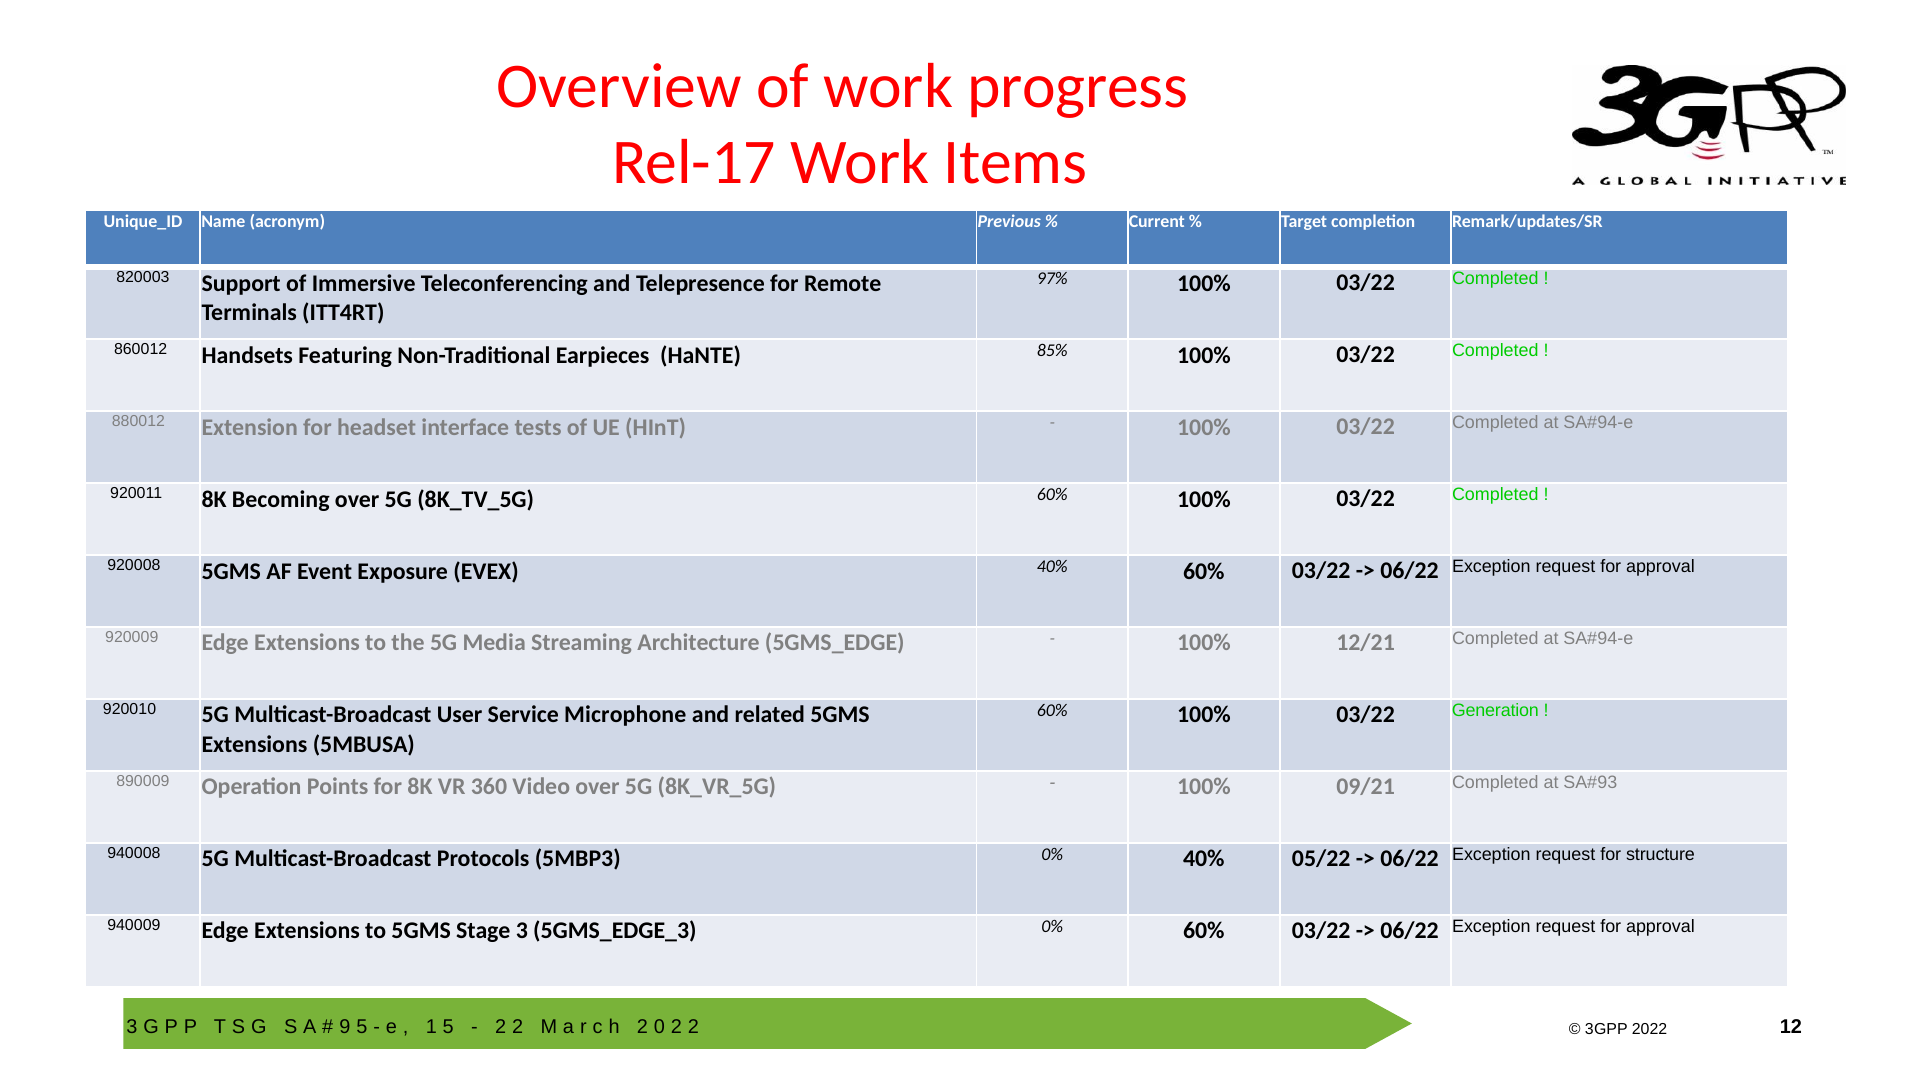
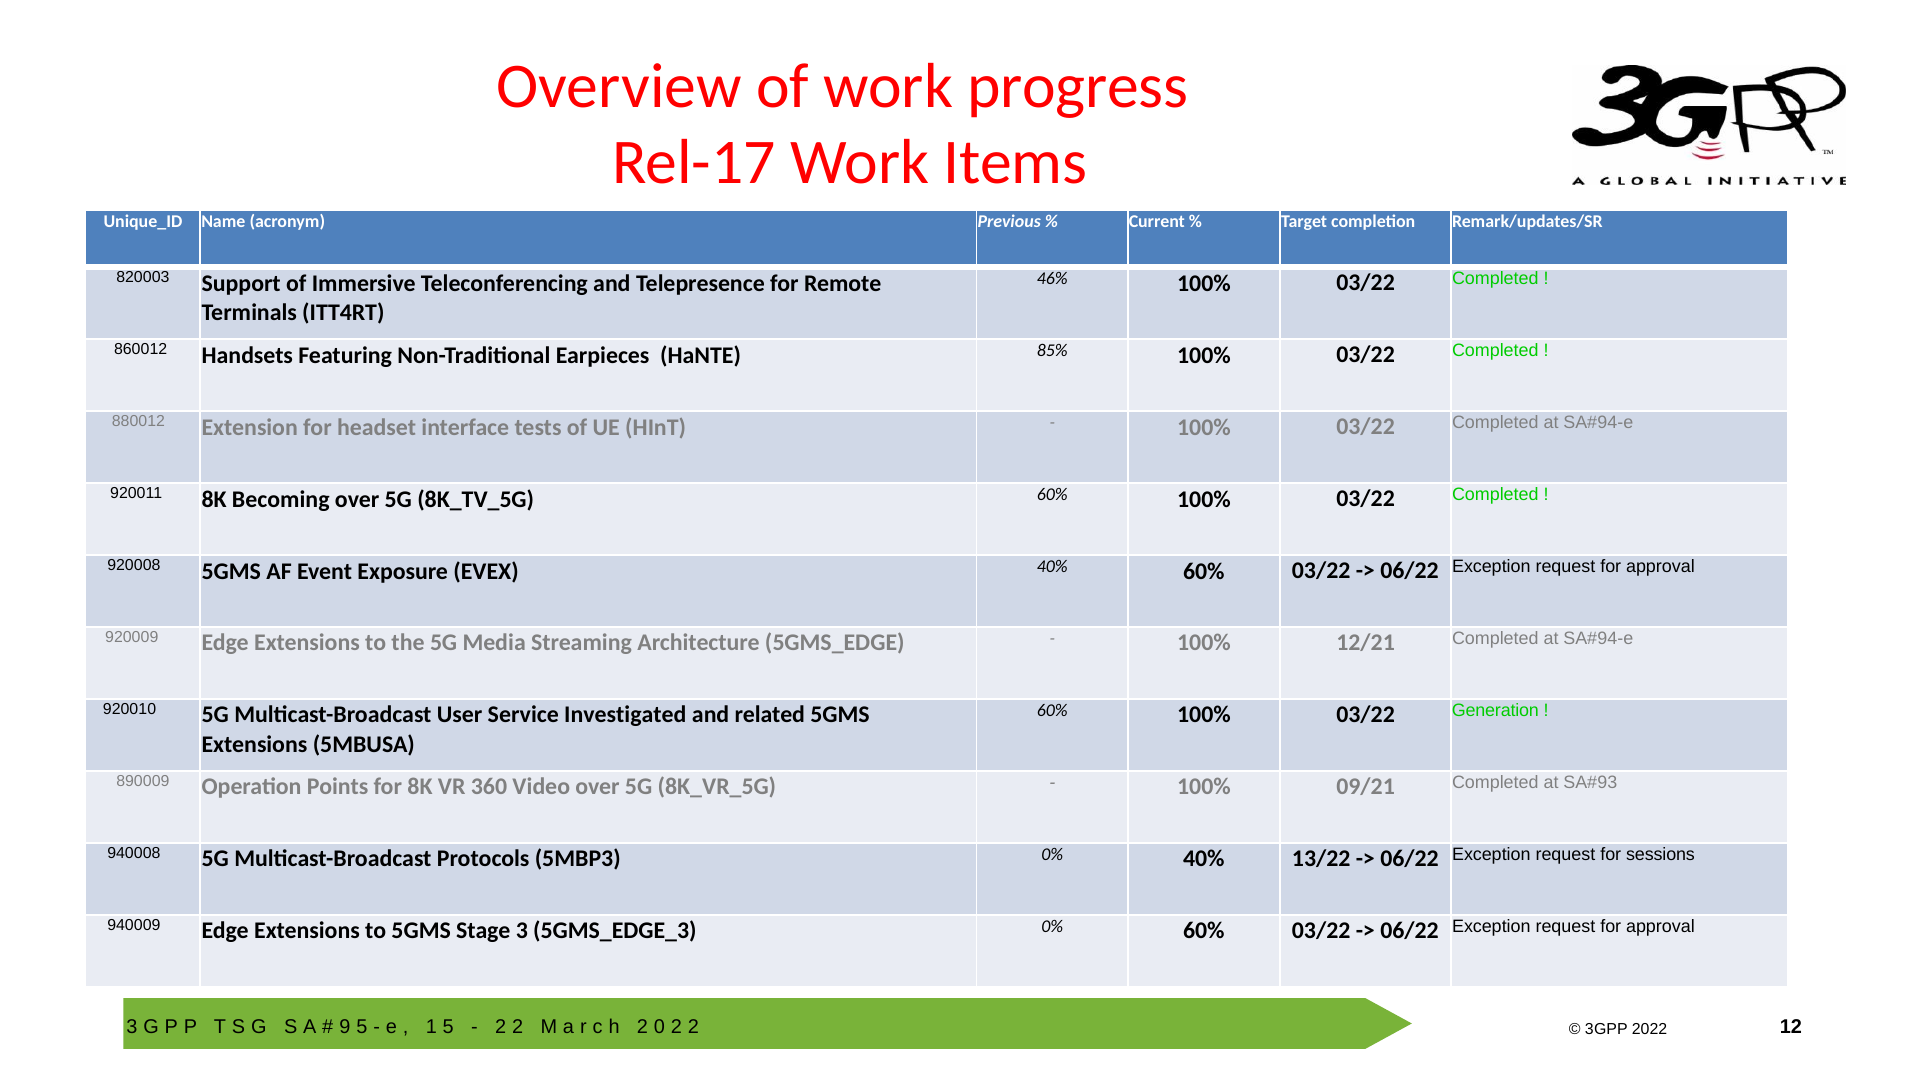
97%: 97% -> 46%
Microphone: Microphone -> Investigated
05/22: 05/22 -> 13/22
structure: structure -> sessions
